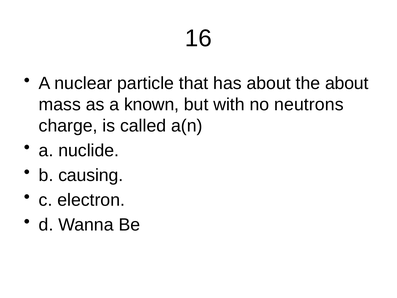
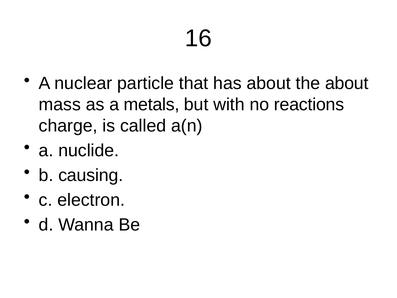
known: known -> metals
neutrons: neutrons -> reactions
